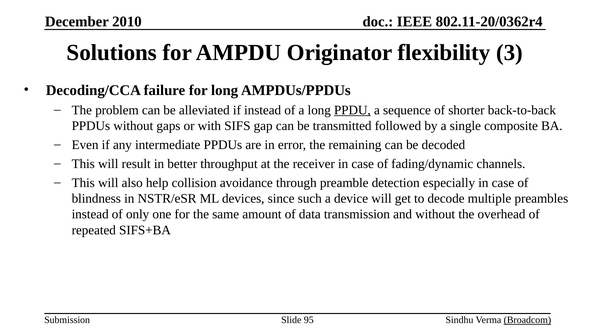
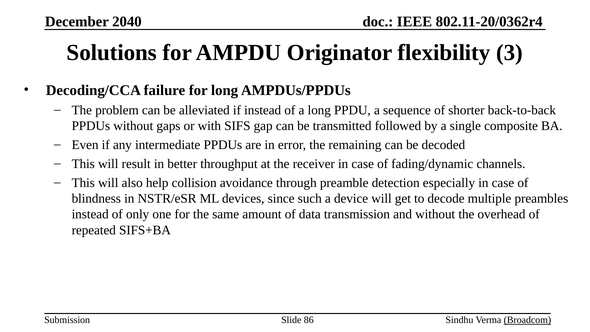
2010: 2010 -> 2040
PPDU underline: present -> none
95: 95 -> 86
